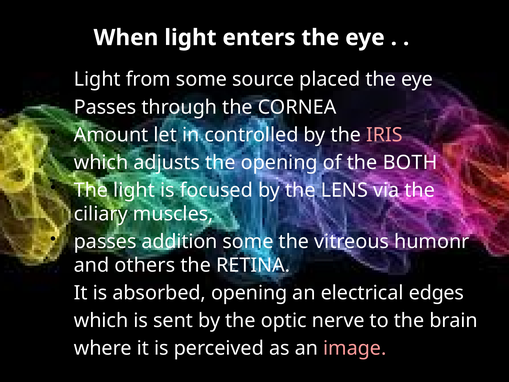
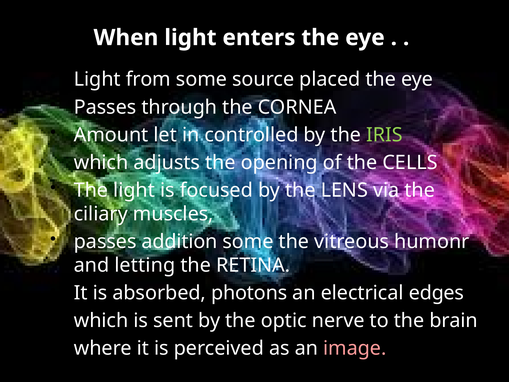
IRIS colour: pink -> light green
BOTH: BOTH -> CELLS
others: others -> letting
absorbed opening: opening -> photons
